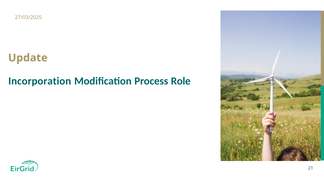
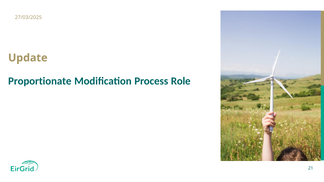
Incorporation: Incorporation -> Proportionate
